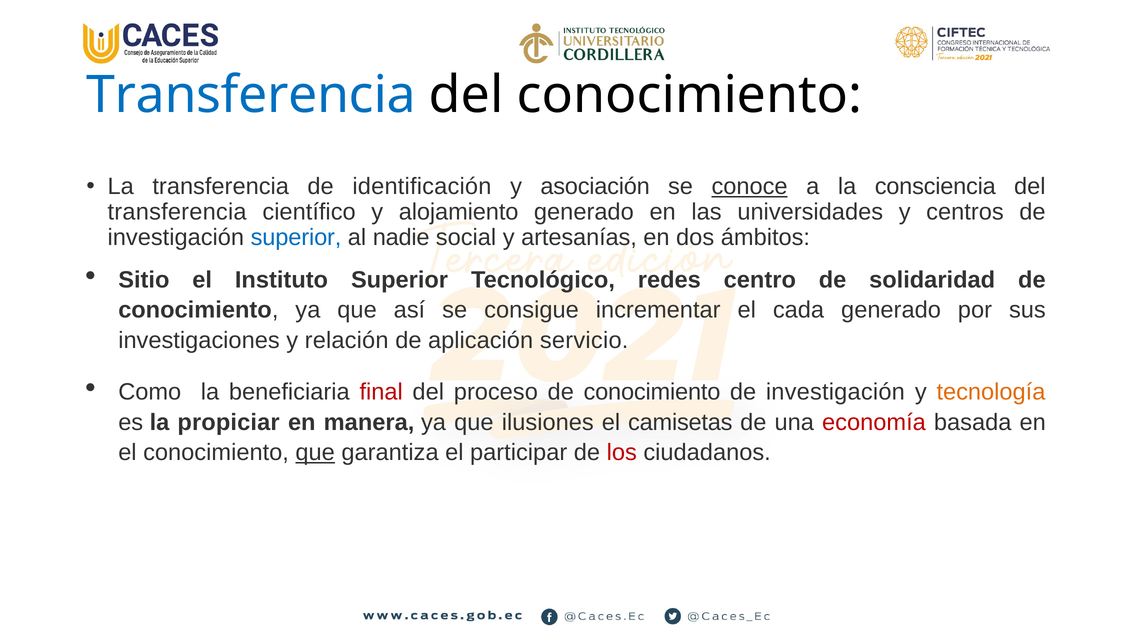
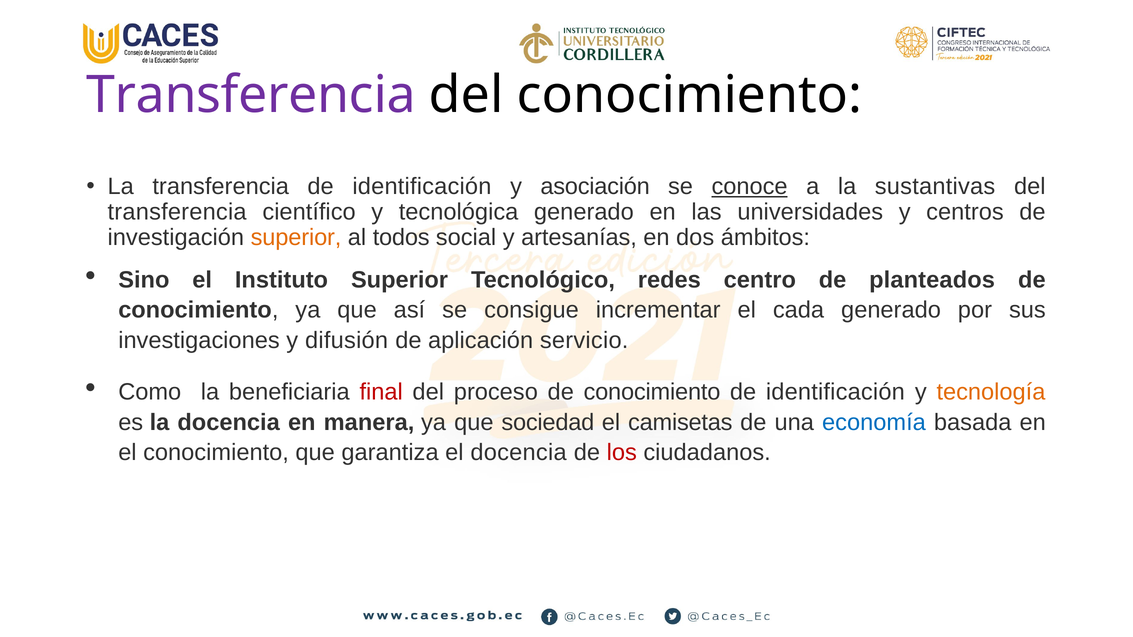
Transferencia at (251, 95) colour: blue -> purple
consciencia: consciencia -> sustantivas
alojamiento: alojamiento -> tecnológica
superior at (296, 237) colour: blue -> orange
nadie: nadie -> todos
Sitio: Sitio -> Sino
solidaridad: solidaridad -> planteados
relación: relación -> difusión
investigación at (835, 392): investigación -> identificación
la propiciar: propiciar -> docencia
ilusiones: ilusiones -> sociedad
economía colour: red -> blue
que at (315, 453) underline: present -> none
el participar: participar -> docencia
